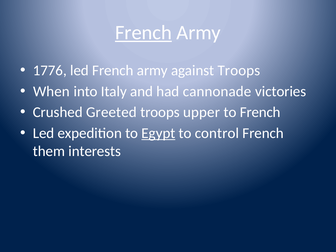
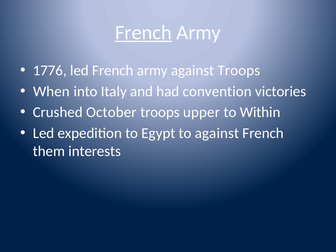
cannonade: cannonade -> convention
Greeted: Greeted -> October
to French: French -> Within
Egypt underline: present -> none
to control: control -> against
